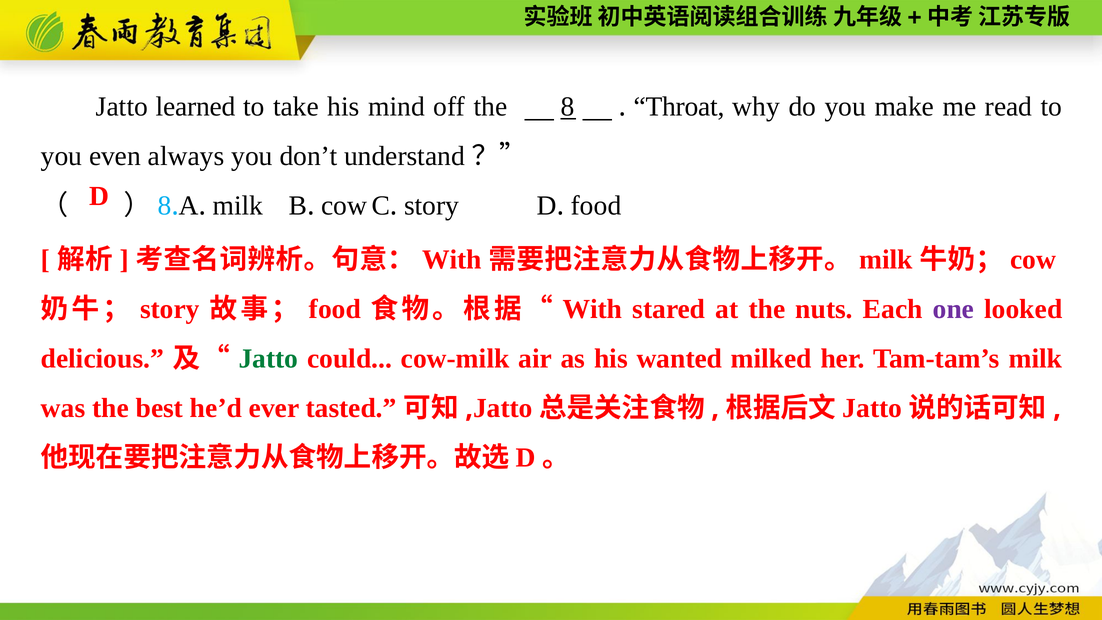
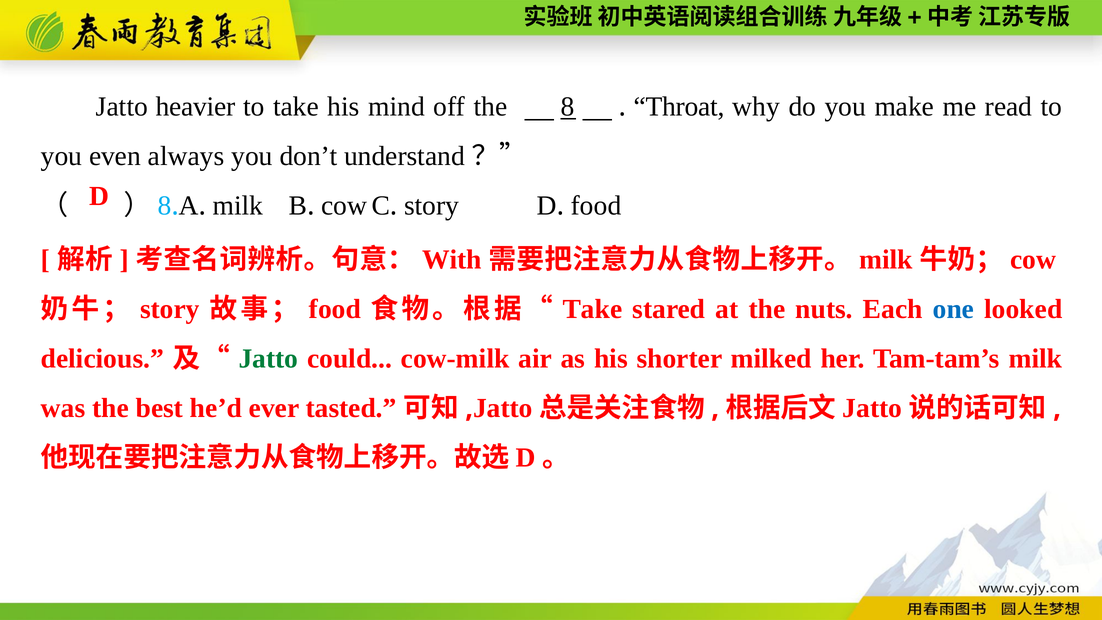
learned: learned -> heavier
With at (592, 309): With -> Take
one colour: purple -> blue
wanted: wanted -> shorter
